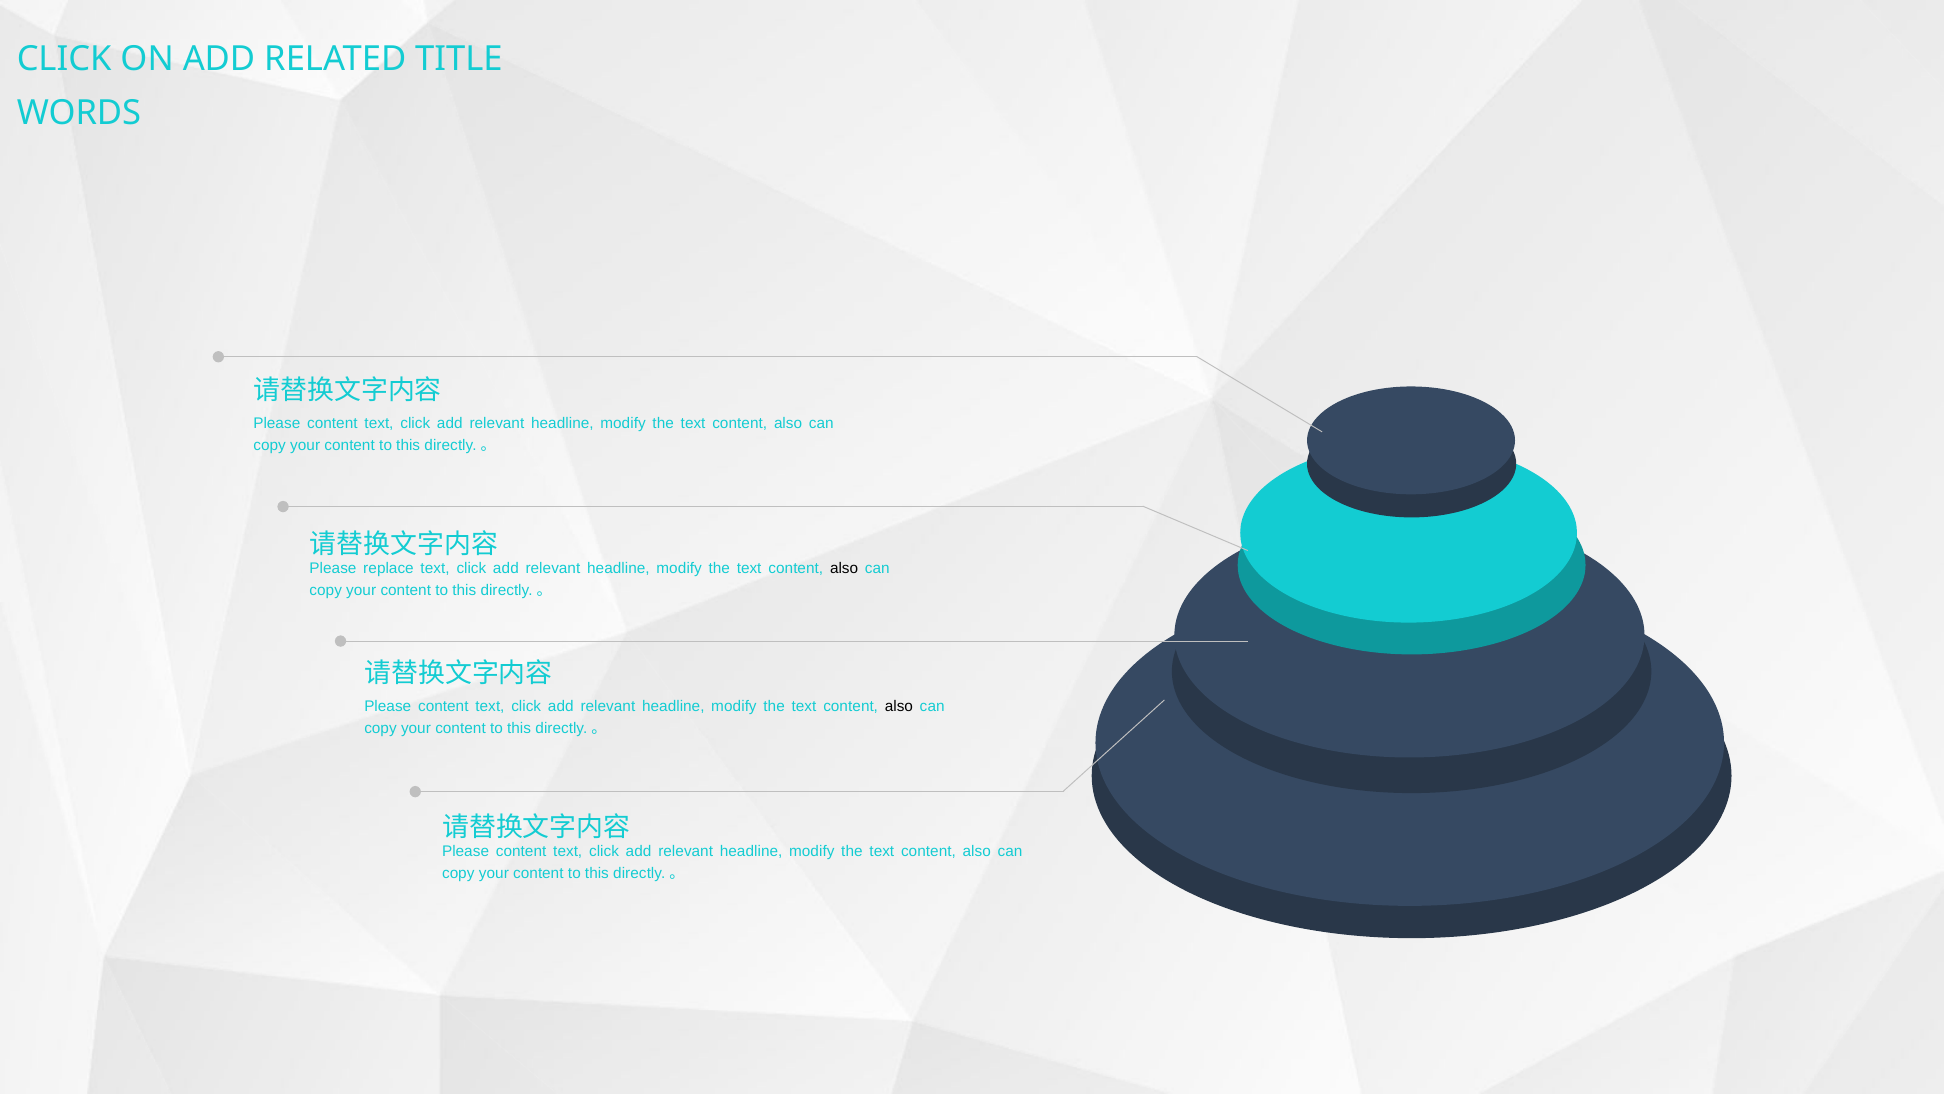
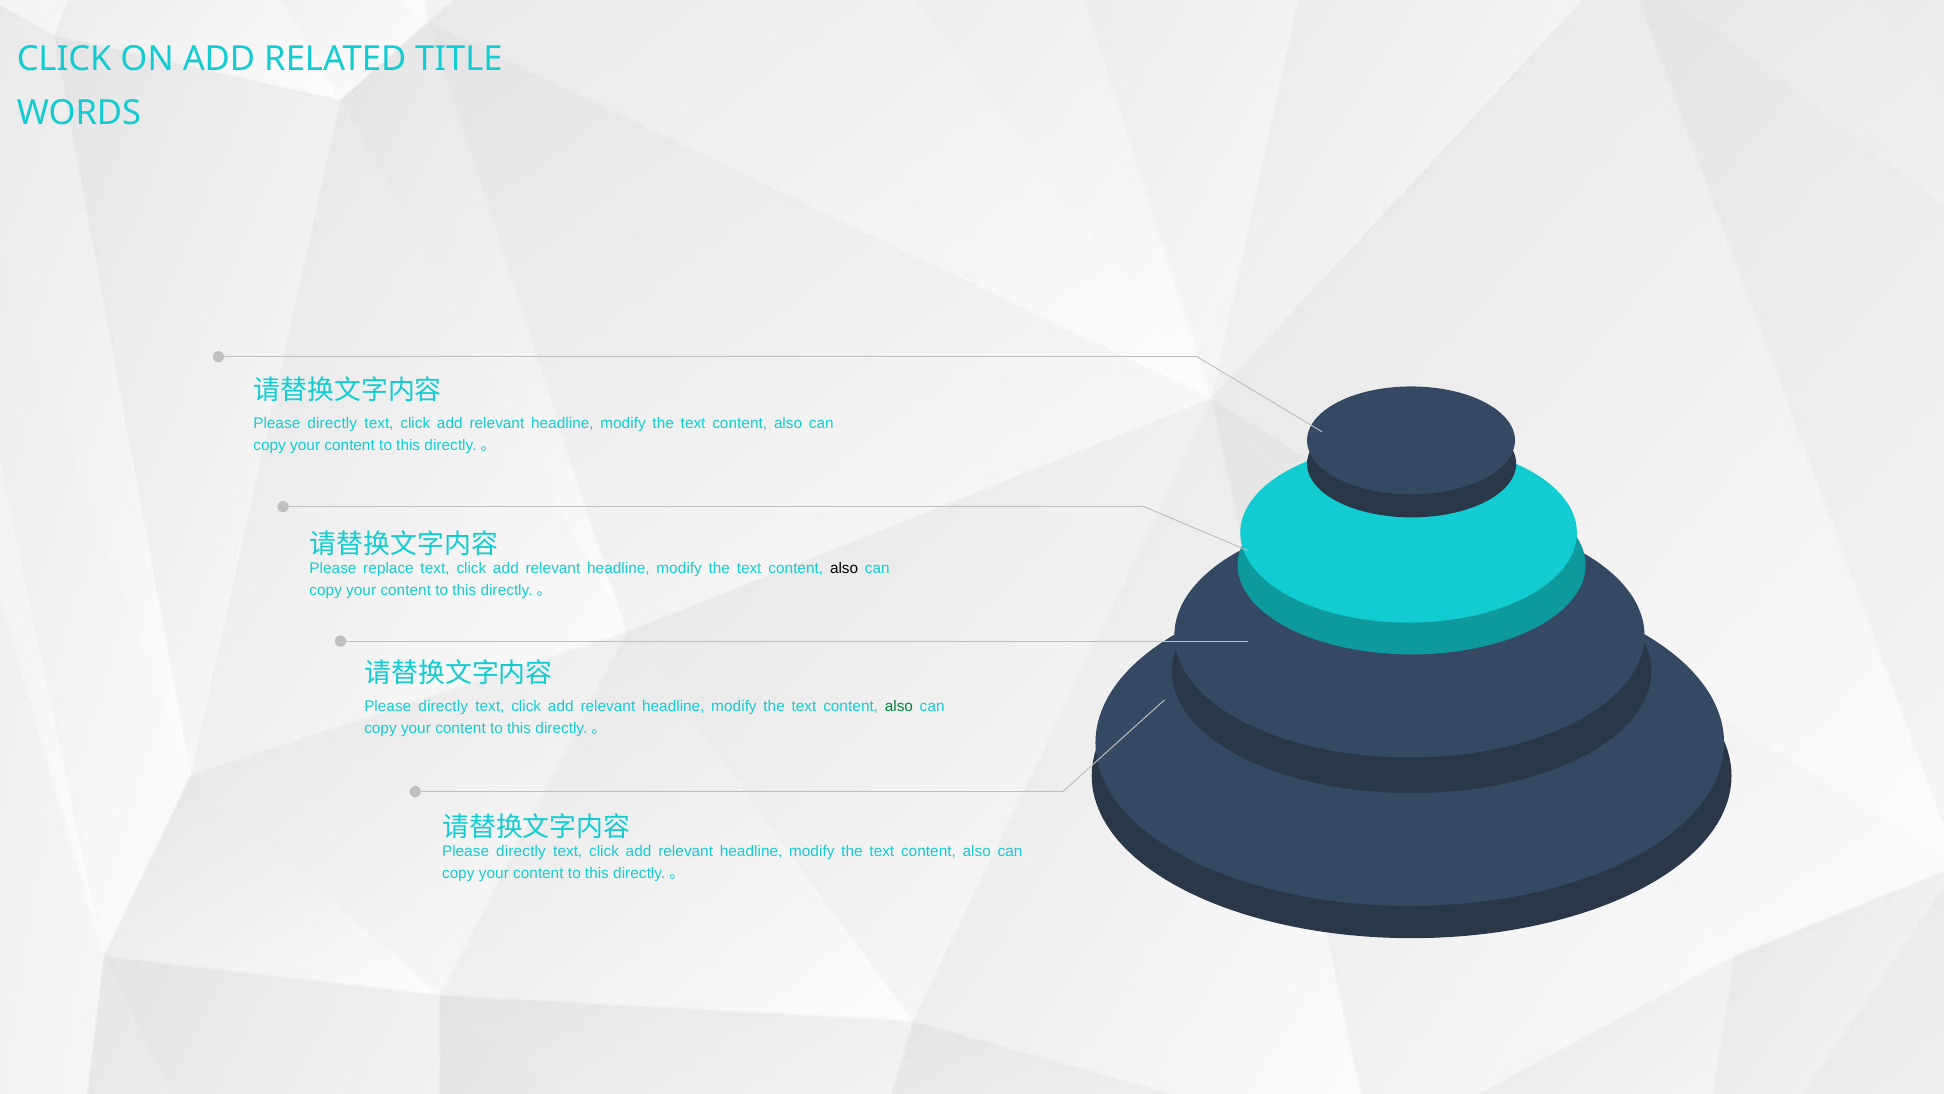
content at (332, 423): content -> directly
content at (443, 706): content -> directly
also at (899, 706) colour: black -> green
content at (521, 851): content -> directly
